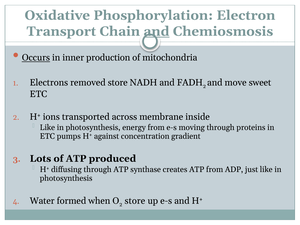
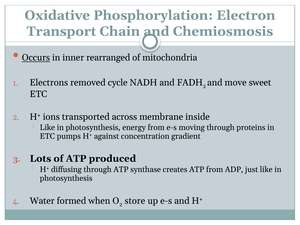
and at (156, 31) underline: present -> none
production: production -> rearranged
removed store: store -> cycle
